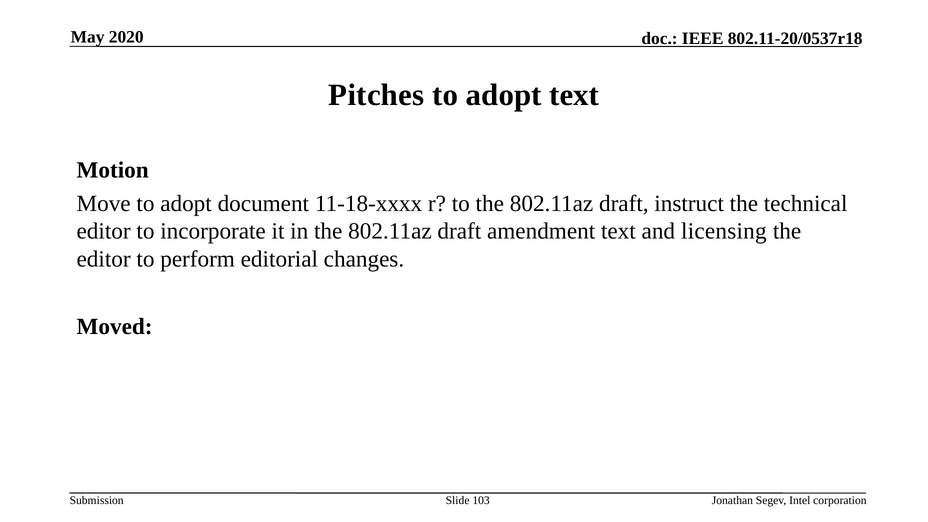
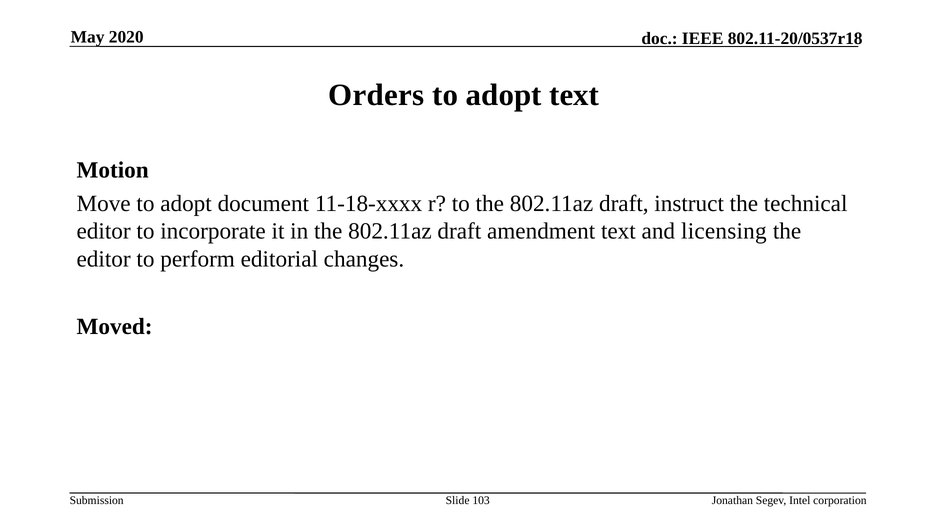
Pitches: Pitches -> Orders
